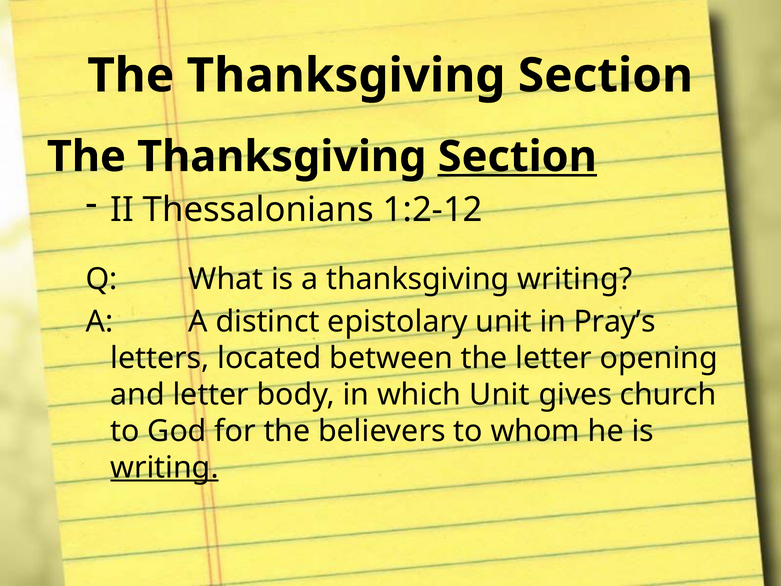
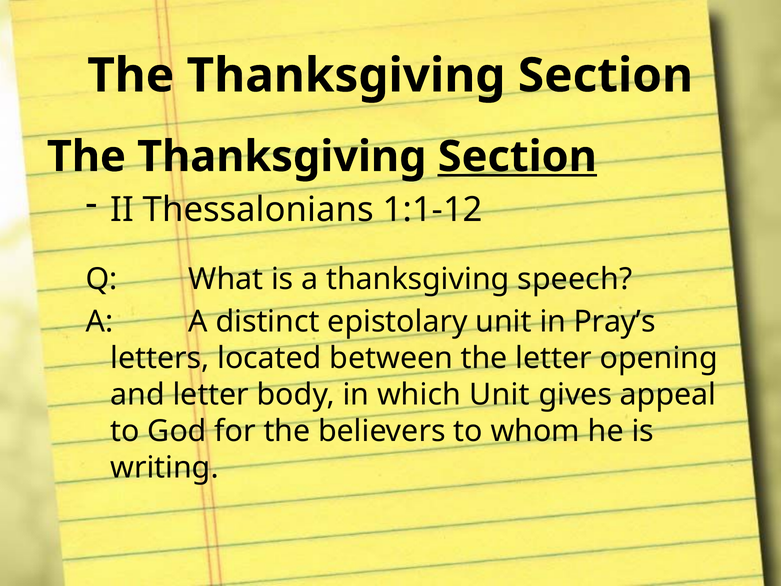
1:2-12: 1:2-12 -> 1:1-12
thanksgiving writing: writing -> speech
church: church -> appeal
writing at (165, 467) underline: present -> none
